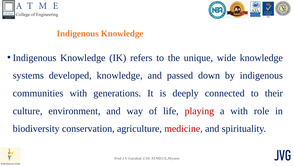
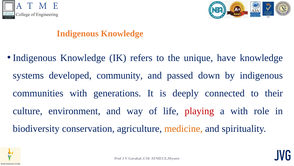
wide: wide -> have
developed knowledge: knowledge -> community
medicine colour: red -> orange
